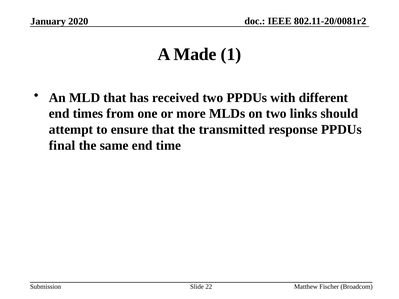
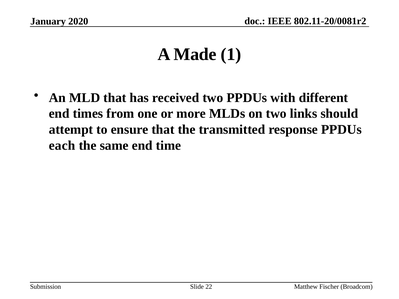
final: final -> each
